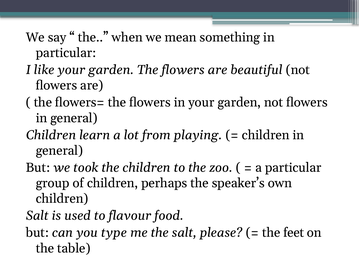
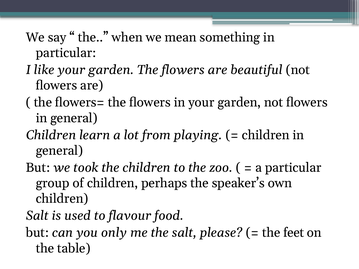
type: type -> only
